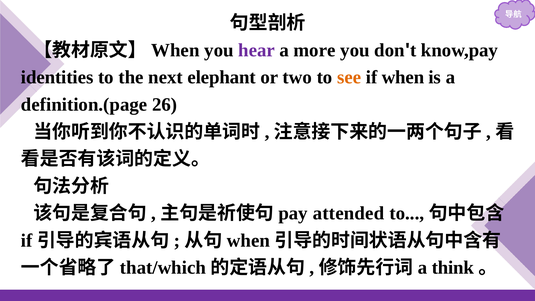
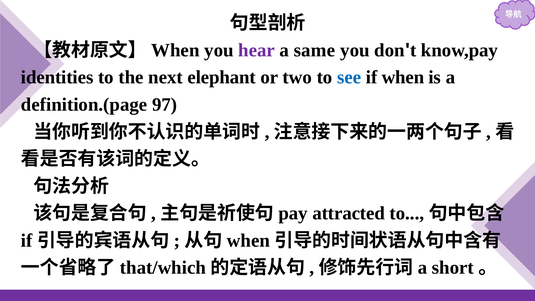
more: more -> same
see colour: orange -> blue
26: 26 -> 97
attended: attended -> attracted
think: think -> short
